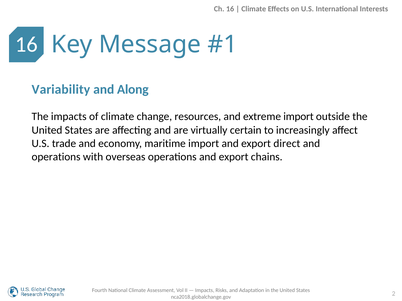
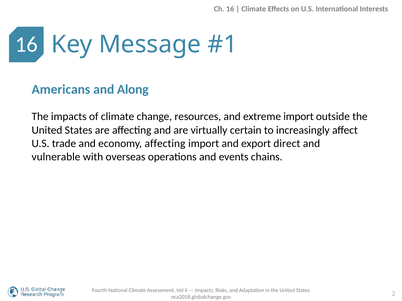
Variability: Variability -> Americans
economy maritime: maritime -> affecting
operations at (56, 157): operations -> vulnerable
operations and export: export -> events
